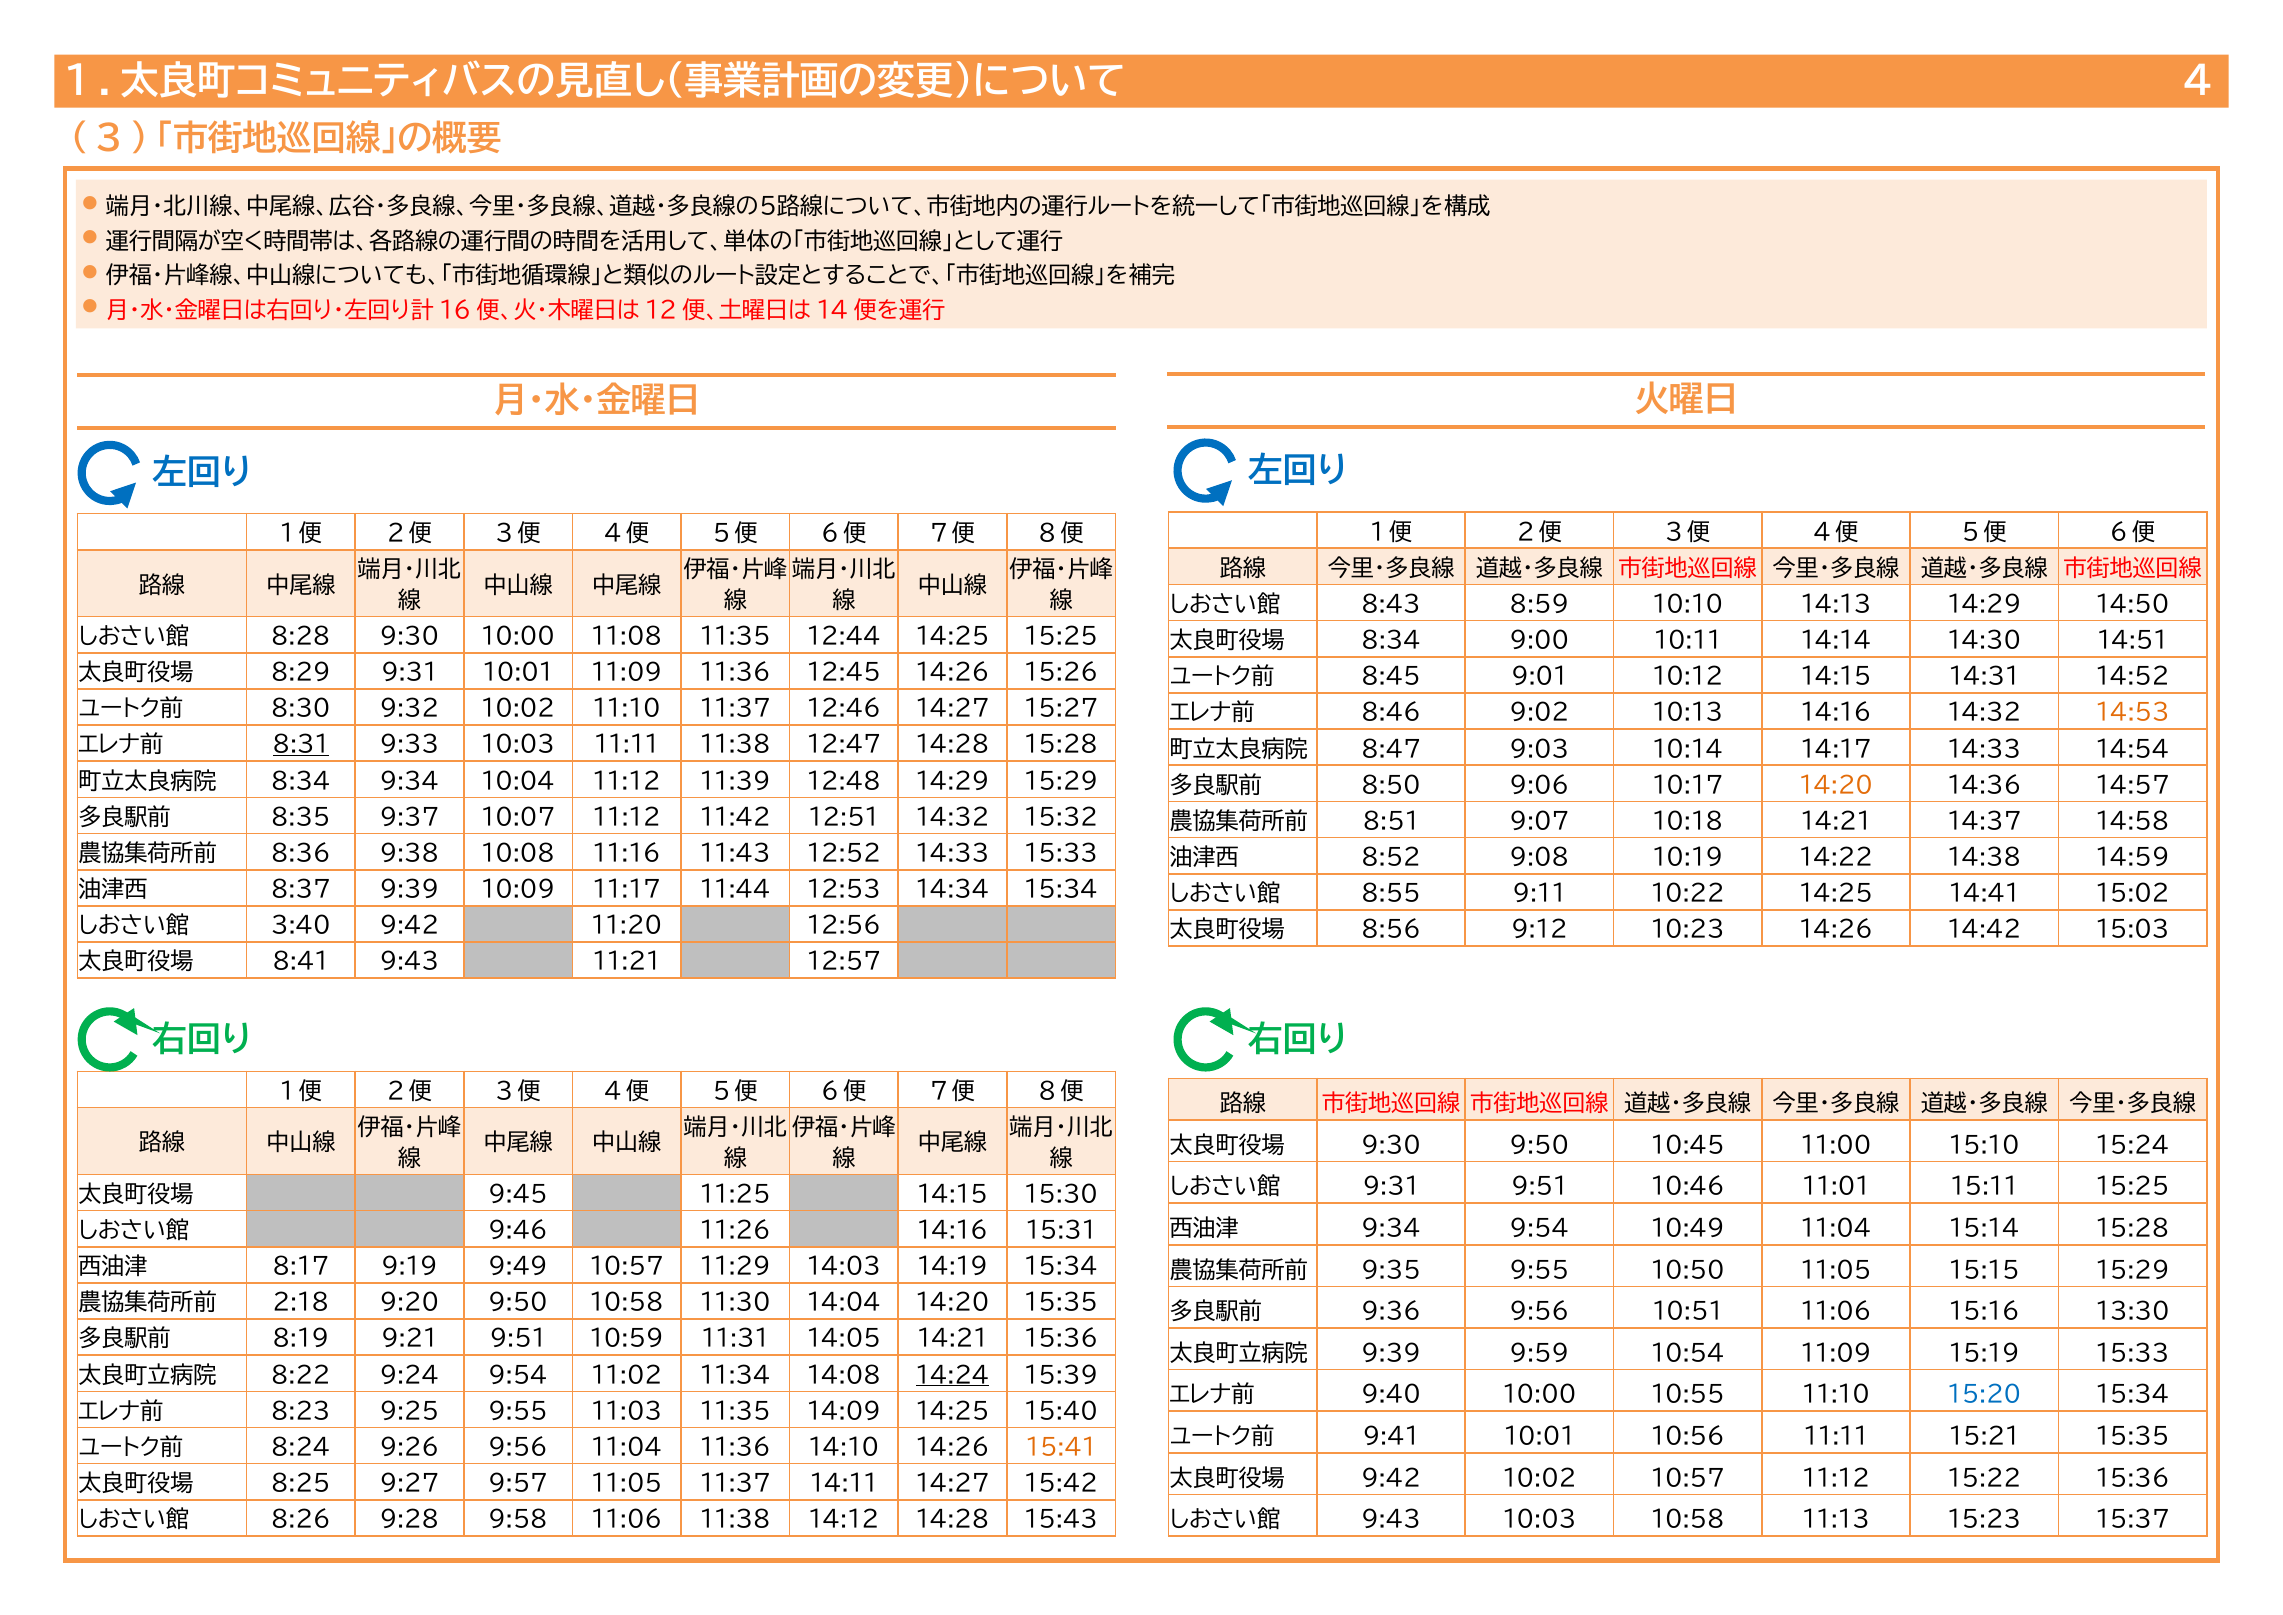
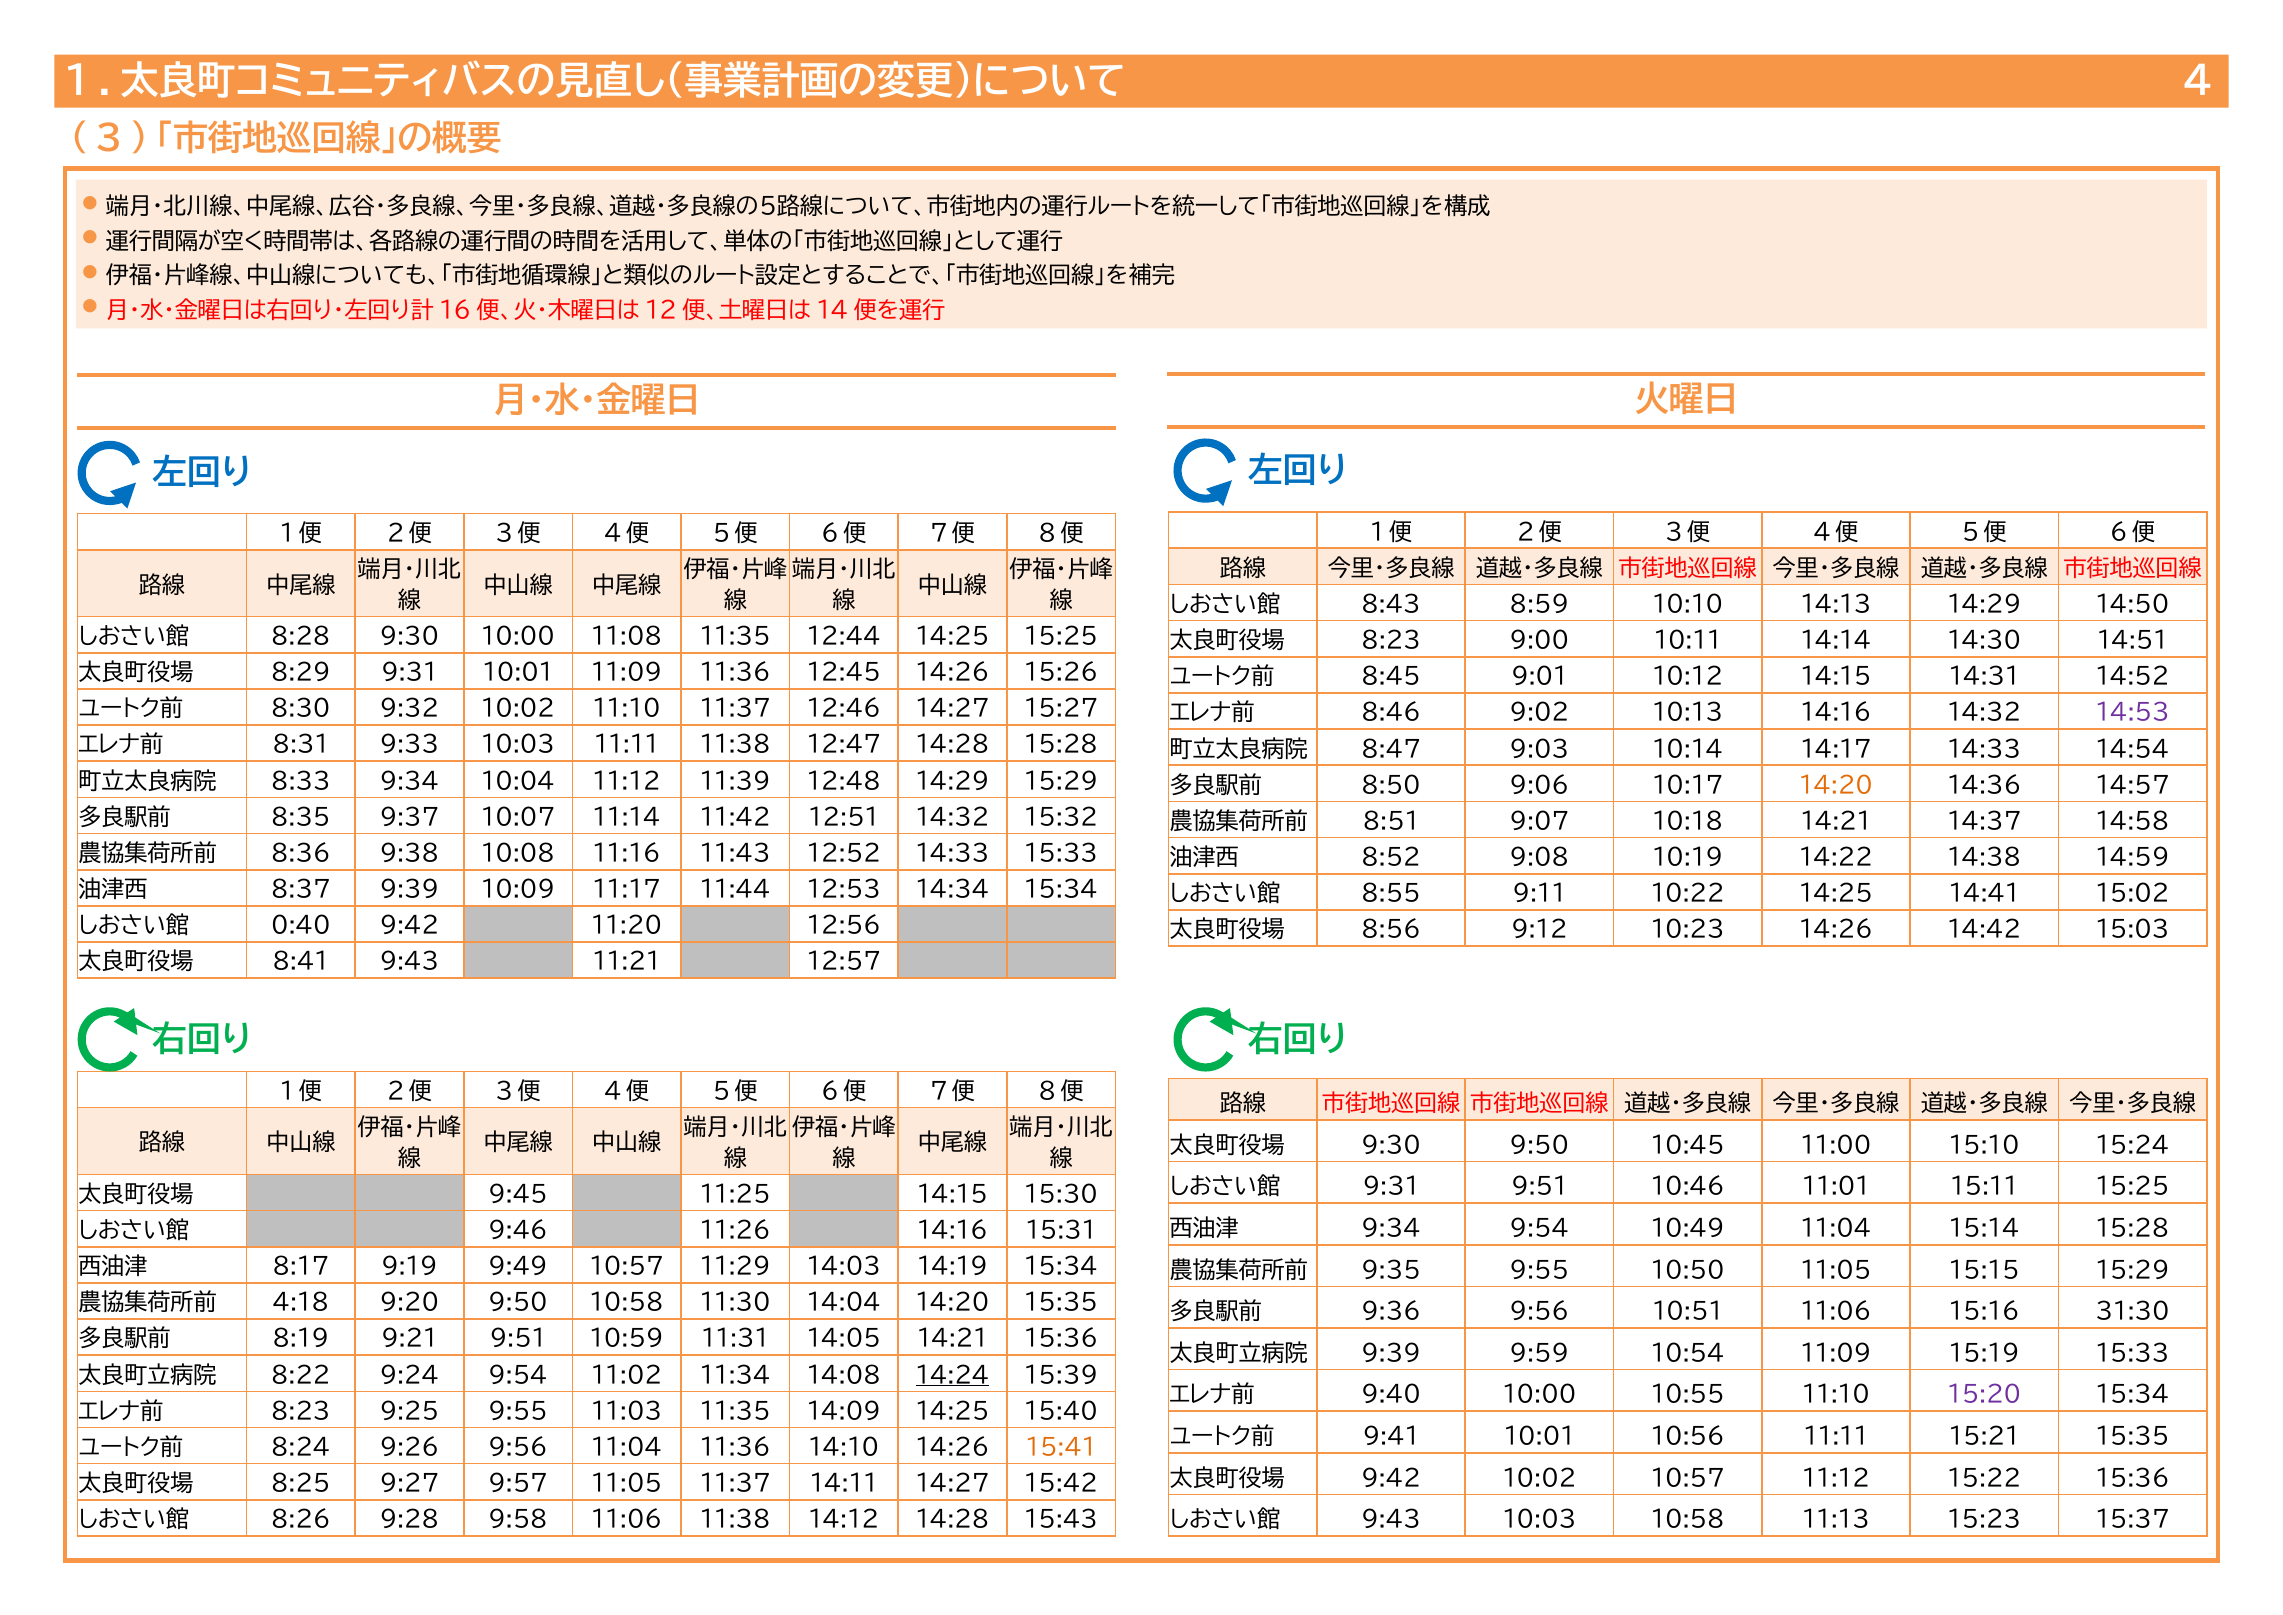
8:34 at (1391, 641): 8:34 -> 8:23
14:53 colour: orange -> purple
8:31 underline: present -> none
8:34 at (301, 781): 8:34 -> 8:33
10:07 11:12: 11:12 -> 11:14
3:40: 3:40 -> 0:40
2:18: 2:18 -> 4:18
13:30: 13:30 -> 31:30
15:20 colour: blue -> purple
